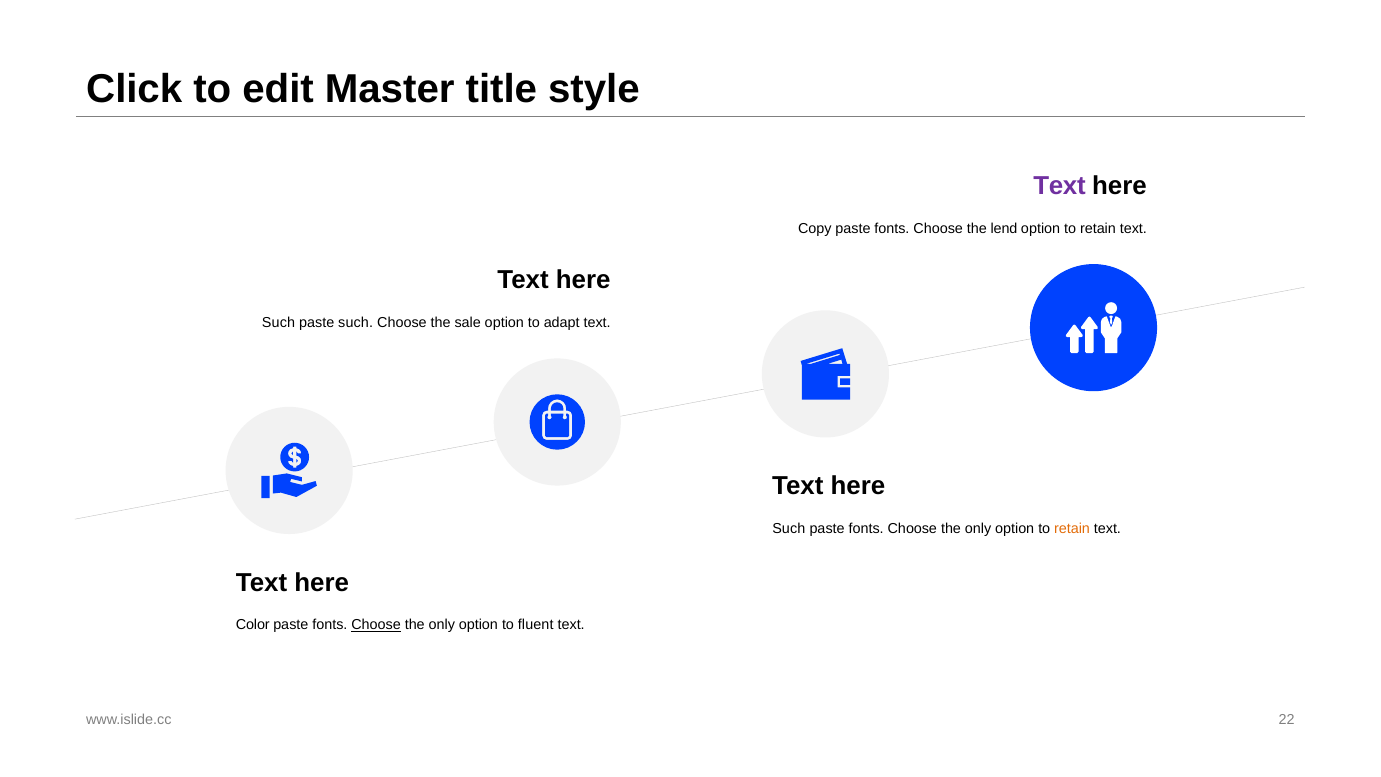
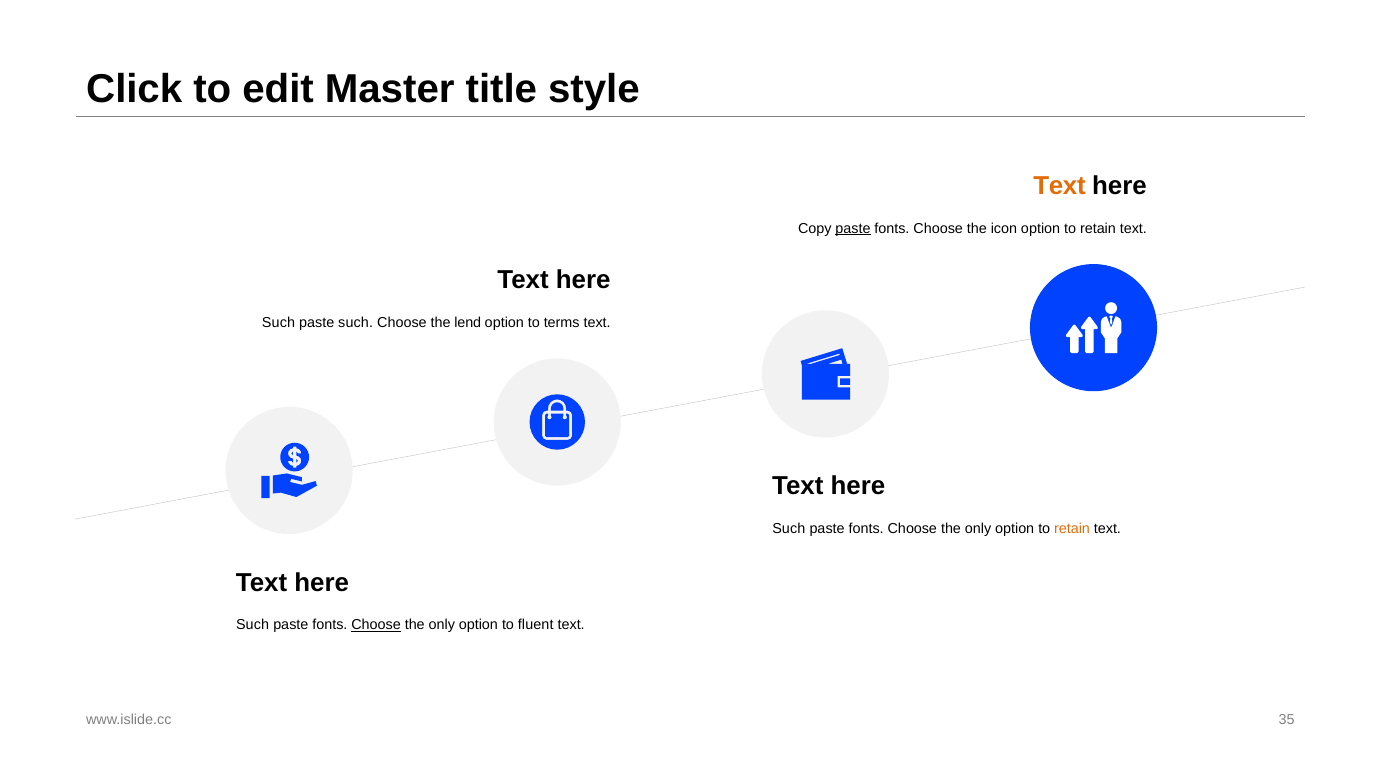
Text at (1060, 186) colour: purple -> orange
paste at (853, 228) underline: none -> present
lend: lend -> icon
sale: sale -> lend
adapt: adapt -> terms
Color at (253, 625): Color -> Such
22: 22 -> 35
